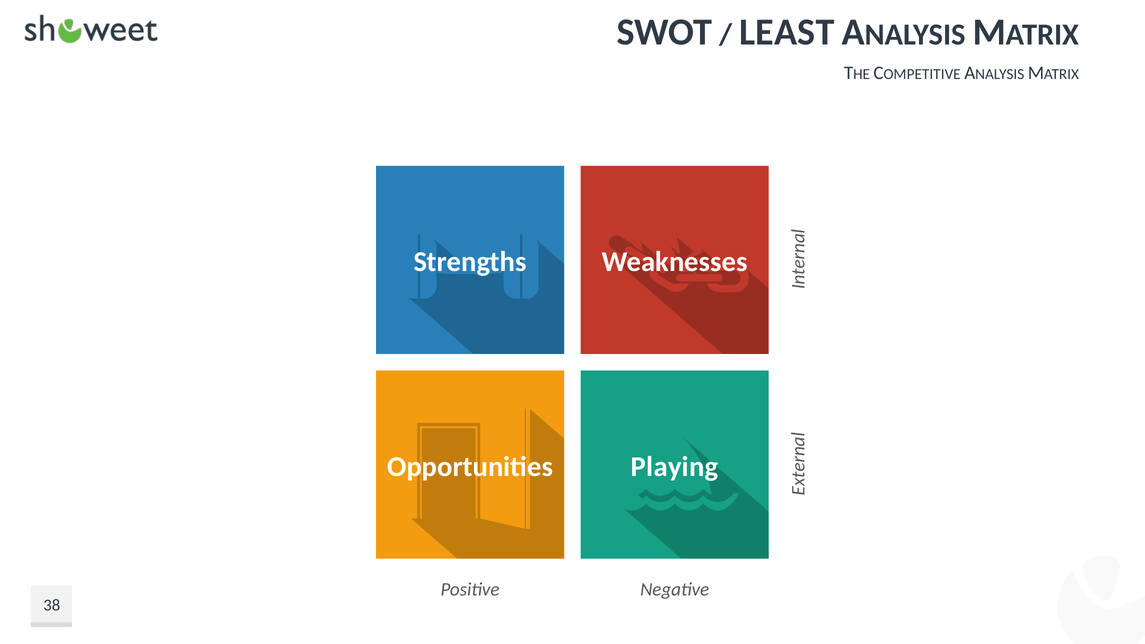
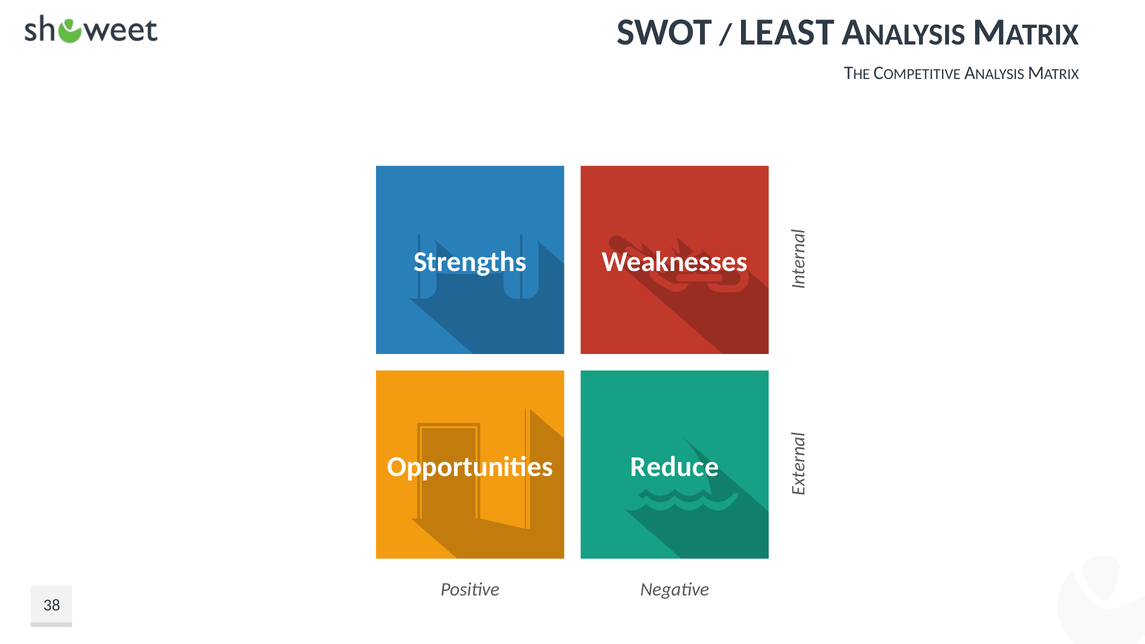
Playing: Playing -> Reduce
